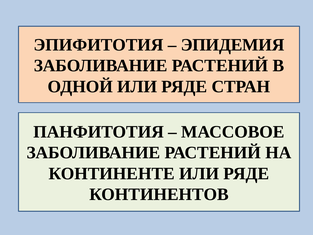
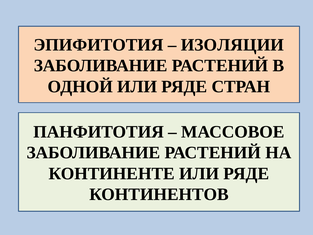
ЭПИДЕМИЯ: ЭПИДЕМИЯ -> ИЗОЛЯЦИИ
